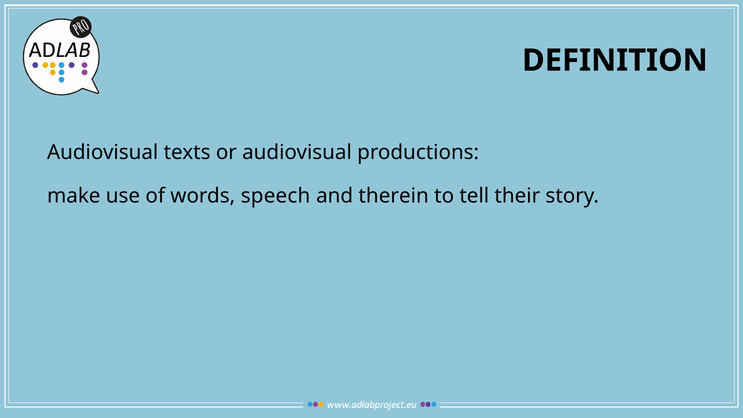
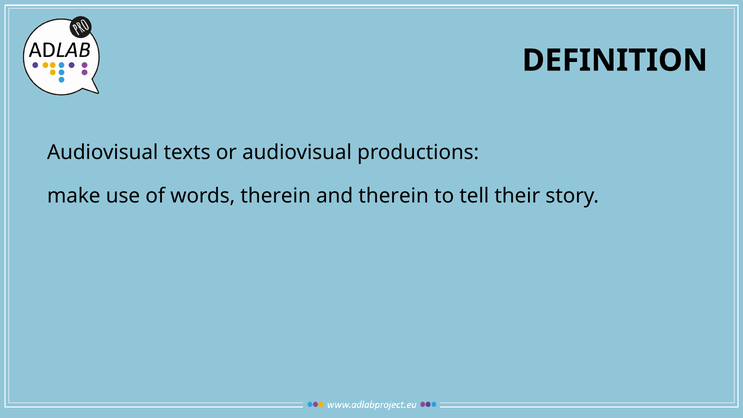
words speech: speech -> therein
